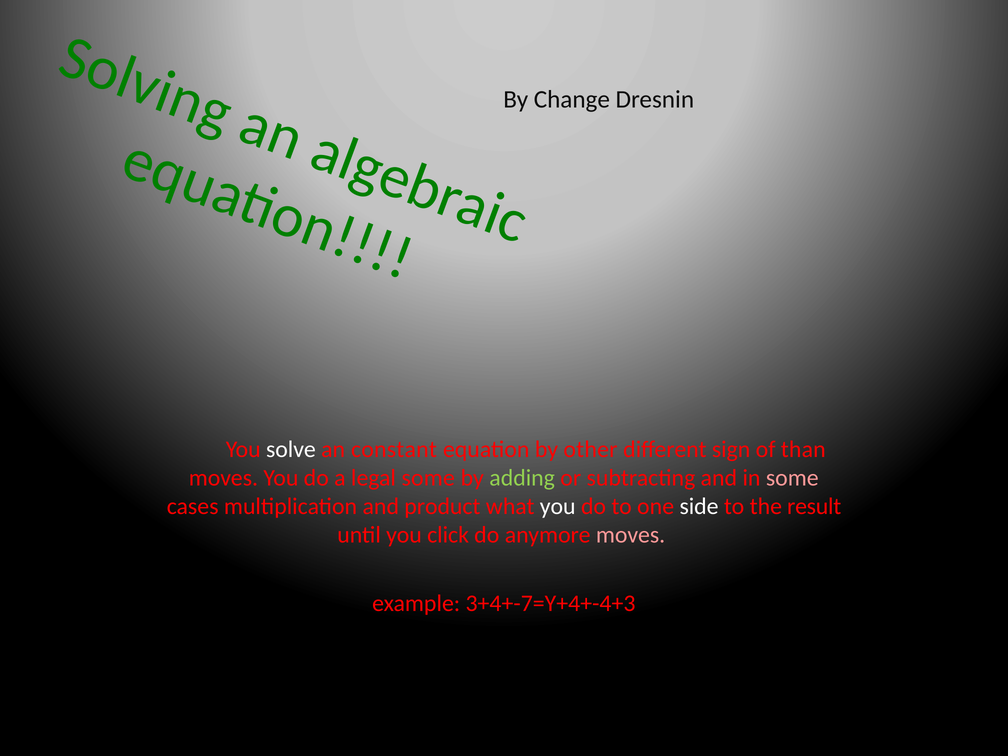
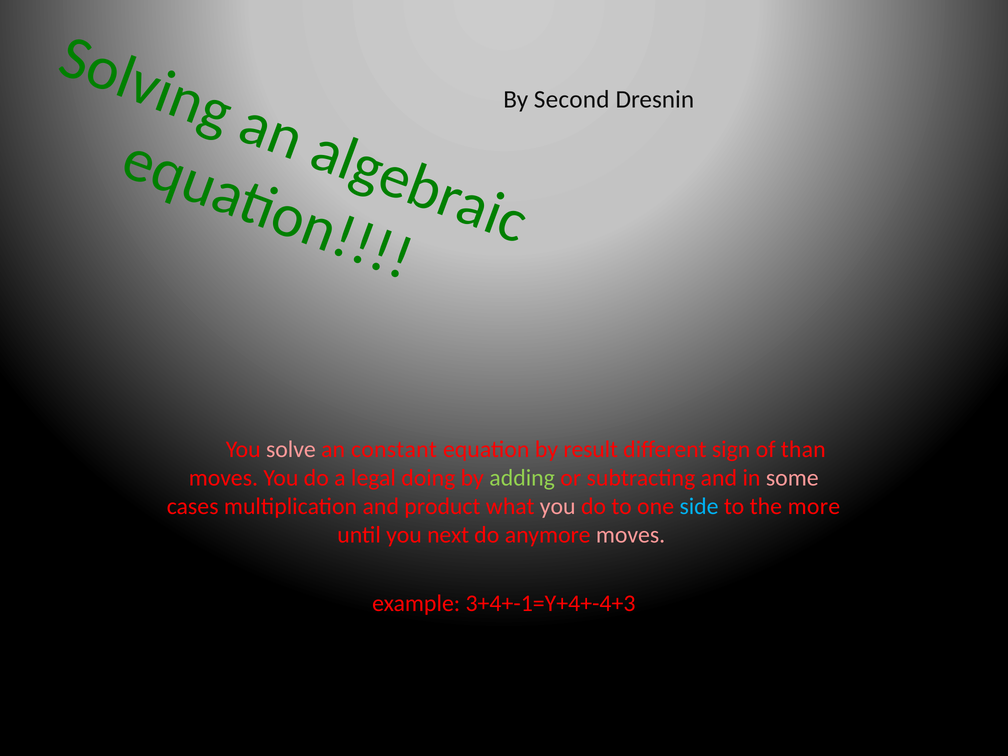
Change: Change -> Second
solve colour: white -> pink
other: other -> result
legal some: some -> doing
you at (558, 507) colour: white -> pink
side colour: white -> light blue
result: result -> more
click: click -> next
3+4+-7=Y+4+-4+3: 3+4+-7=Y+4+-4+3 -> 3+4+-1=Y+4+-4+3
